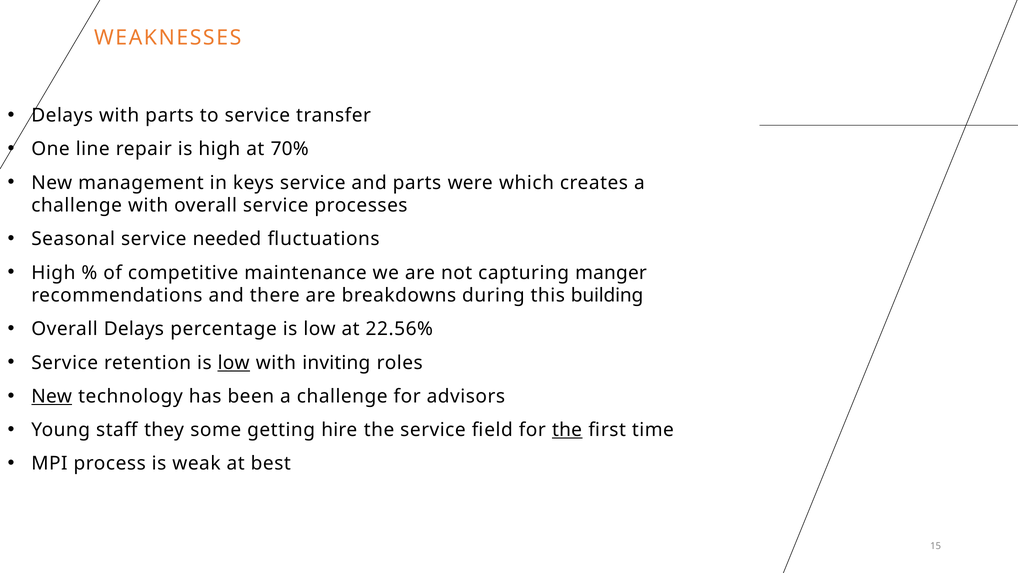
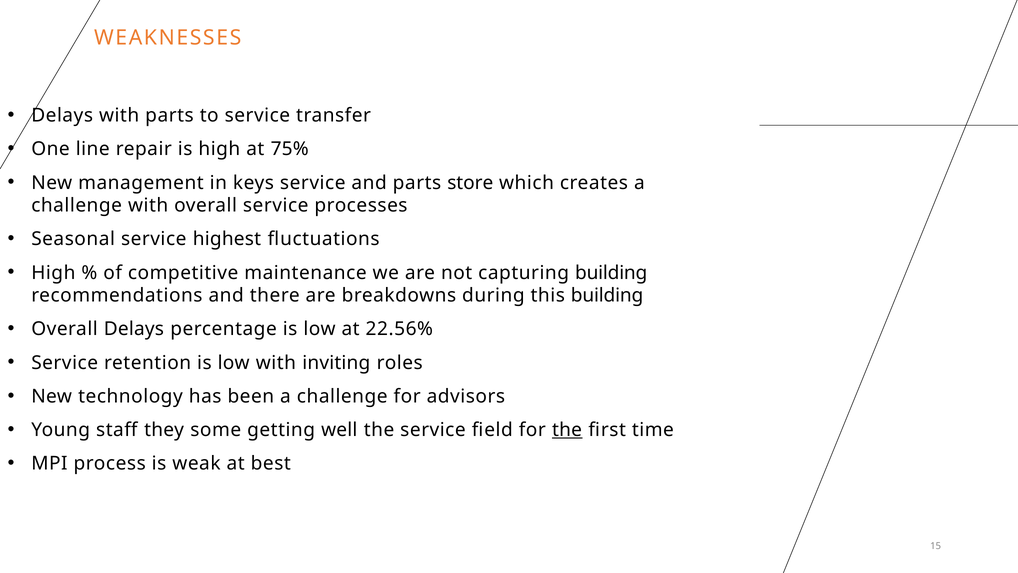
70%: 70% -> 75%
were: were -> store
needed: needed -> highest
capturing manger: manger -> building
low at (234, 362) underline: present -> none
New at (52, 396) underline: present -> none
hire: hire -> well
